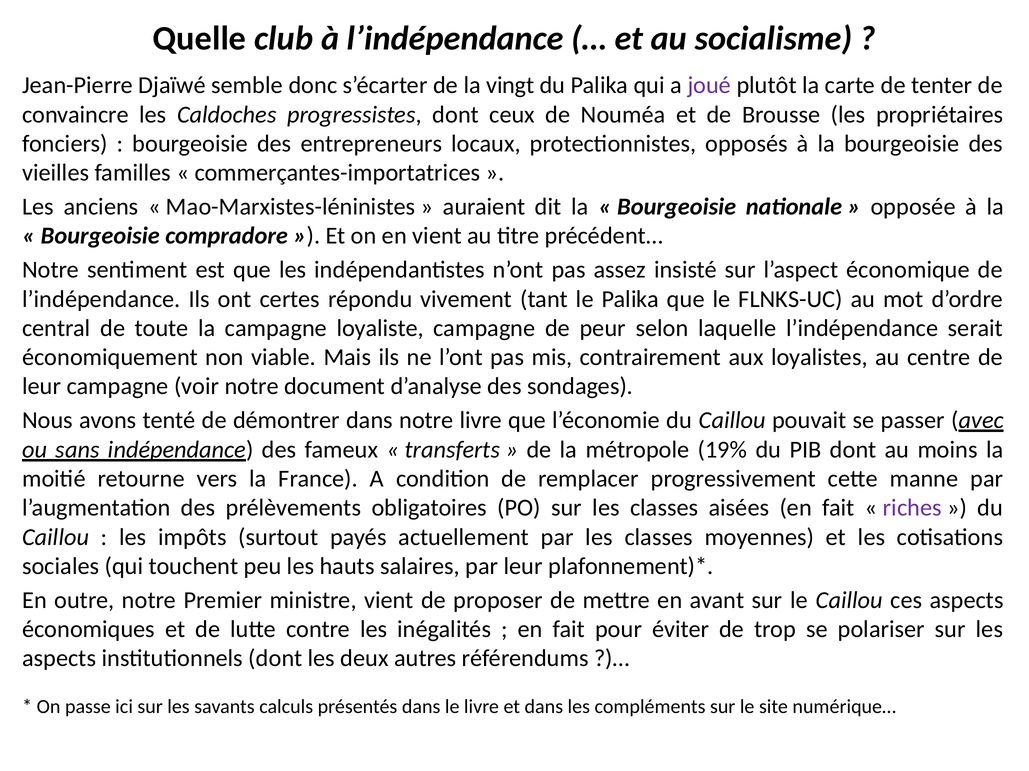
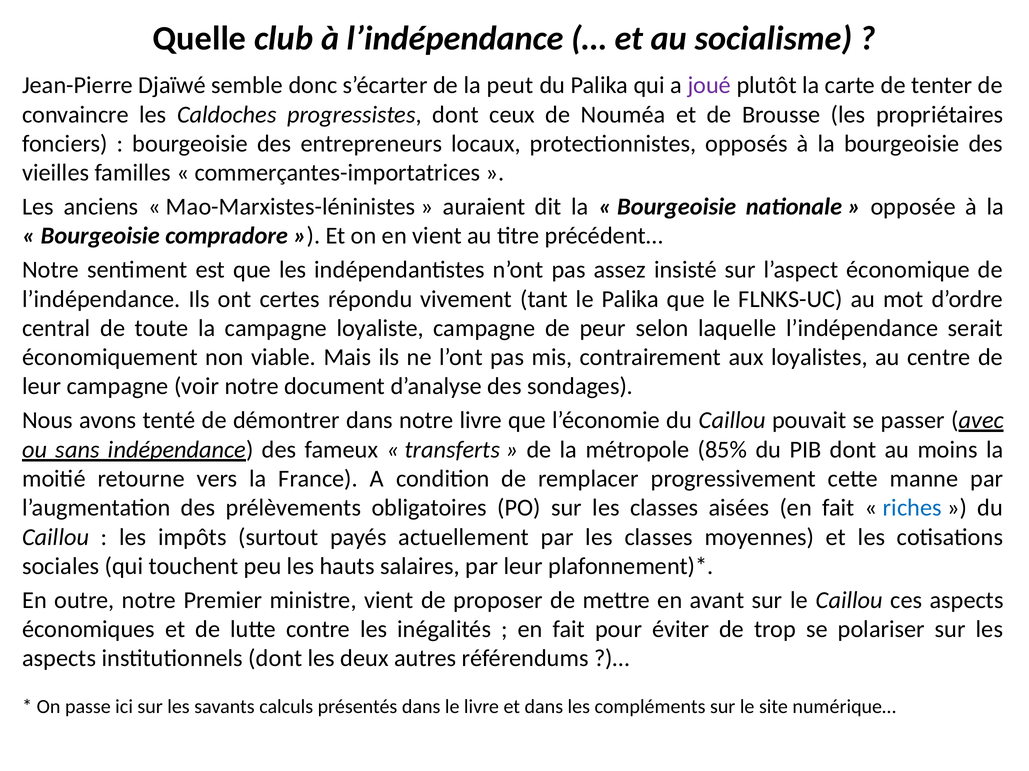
vingt: vingt -> peut
19%: 19% -> 85%
riches colour: purple -> blue
